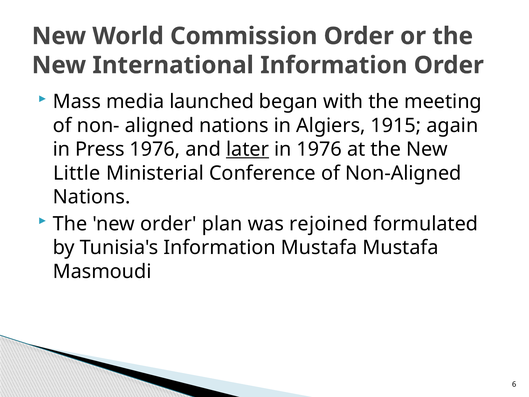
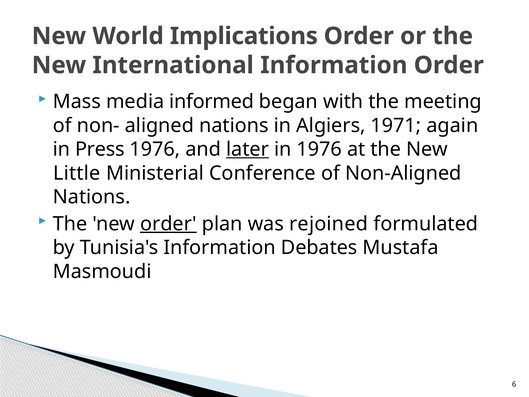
Commission: Commission -> Implications
launched: launched -> informed
1915: 1915 -> 1971
order at (168, 224) underline: none -> present
Information Mustafa: Mustafa -> Debates
